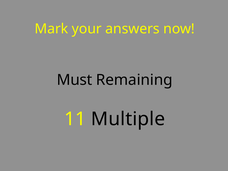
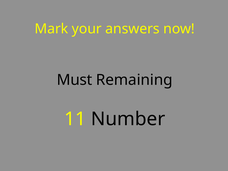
Multiple: Multiple -> Number
